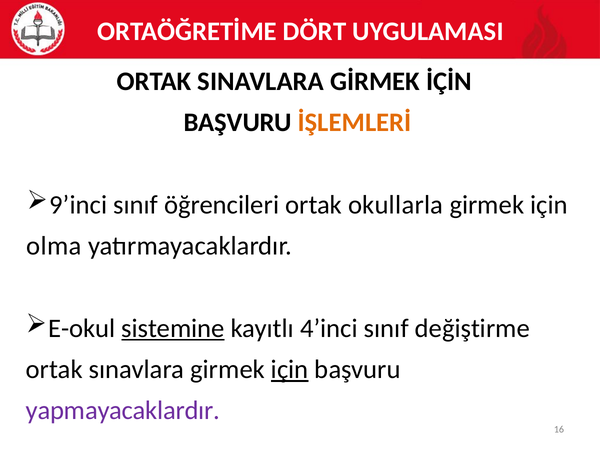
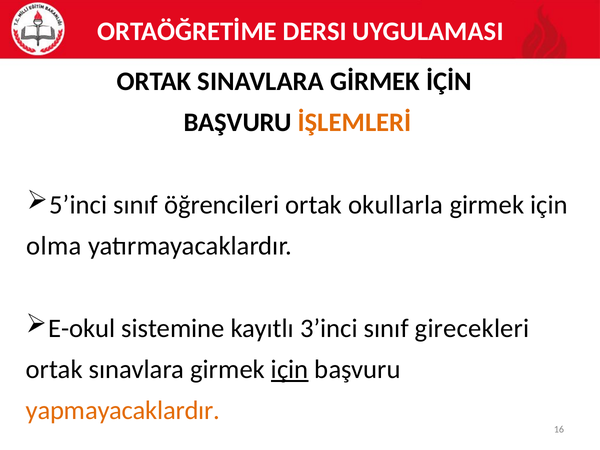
DÖRT: DÖRT -> DERSI
9’inci: 9’inci -> 5’inci
sistemine underline: present -> none
4’inci: 4’inci -> 3’inci
değiştirme: değiştirme -> girecekleri
yapmayacaklardır colour: purple -> orange
